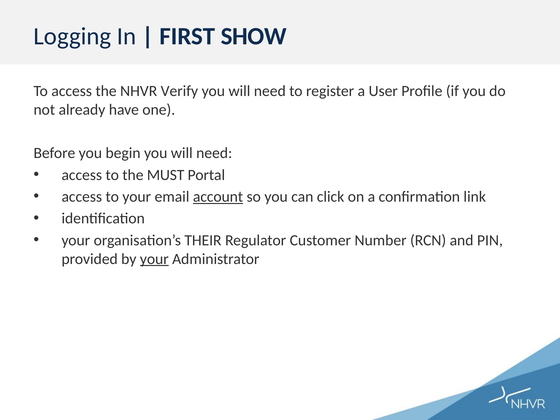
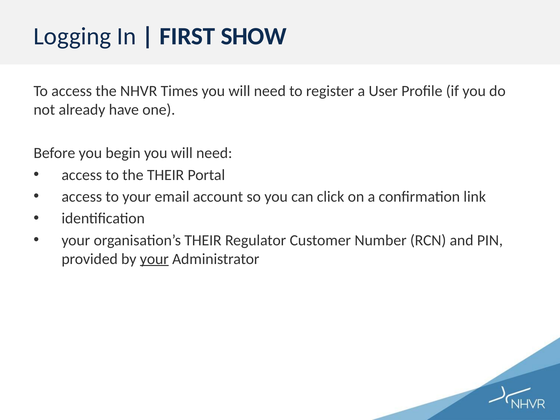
Verify: Verify -> Times
the MUST: MUST -> THEIR
account underline: present -> none
